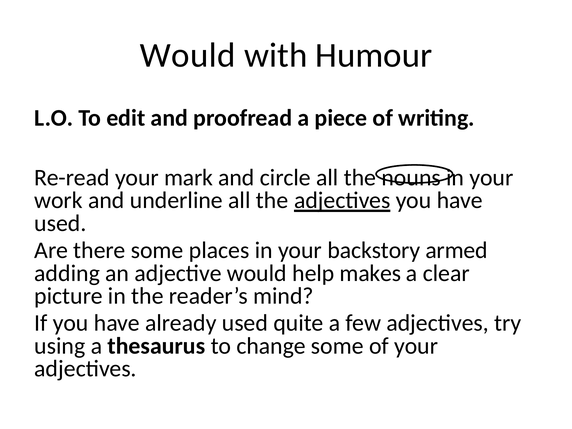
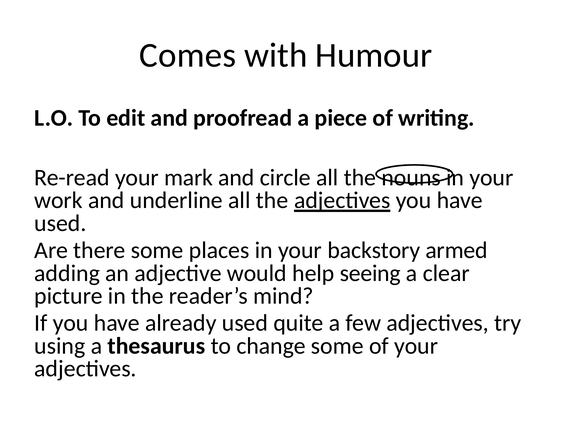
Would at (188, 55): Would -> Comes
makes: makes -> seeing
